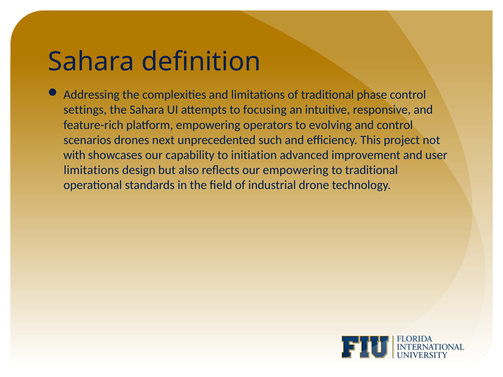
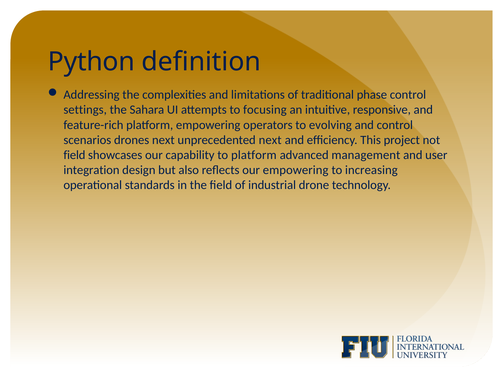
Sahara at (91, 62): Sahara -> Python
unprecedented such: such -> next
with at (74, 155): with -> field
to initiation: initiation -> platform
improvement: improvement -> management
limitations at (91, 170): limitations -> integration
to traditional: traditional -> increasing
